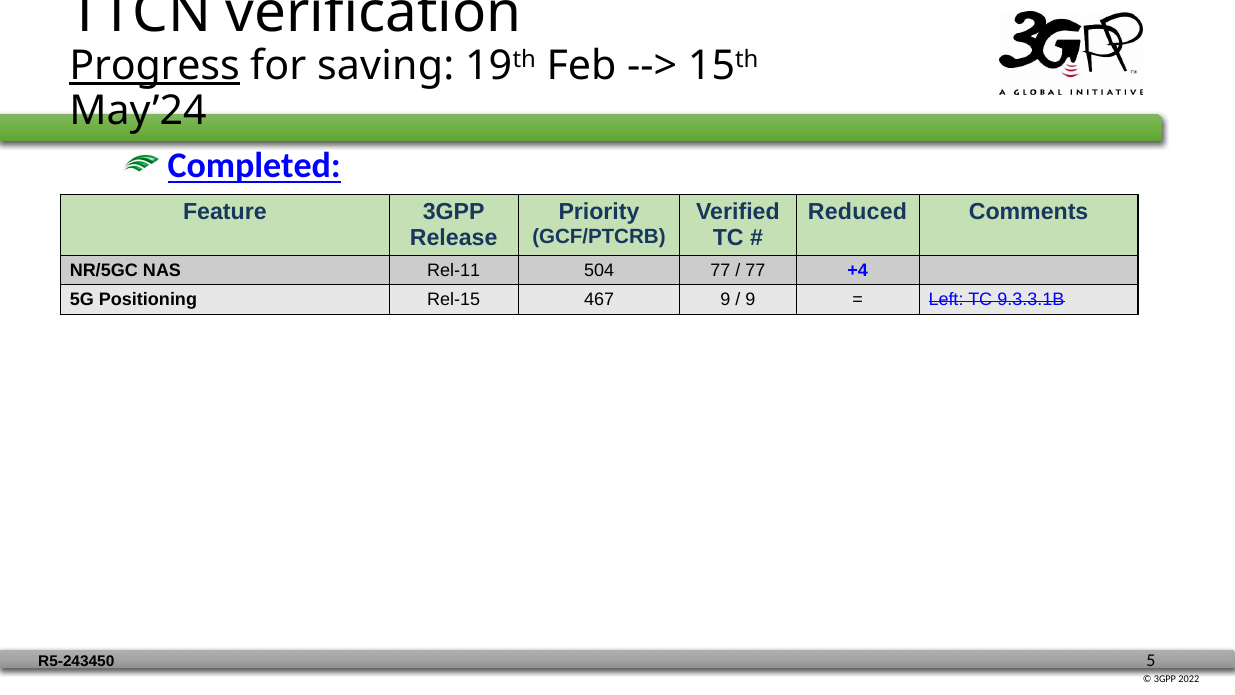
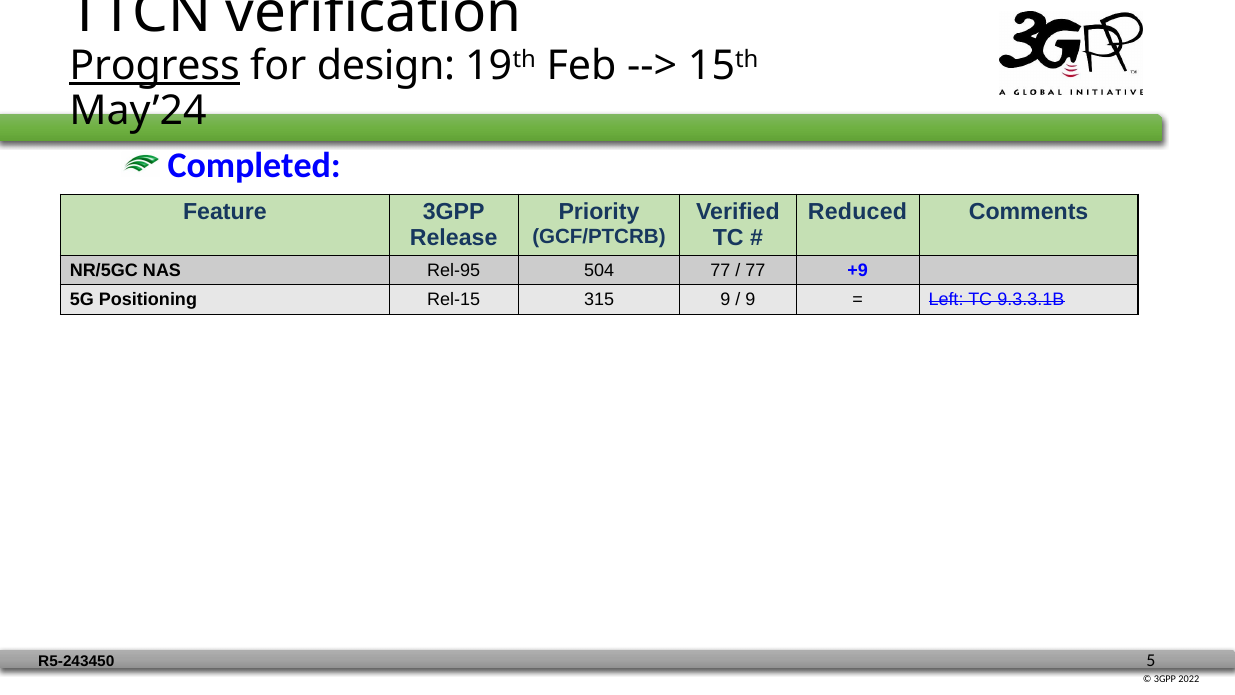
saving: saving -> design
Completed underline: present -> none
Rel-11: Rel-11 -> Rel-95
+4: +4 -> +9
467: 467 -> 315
